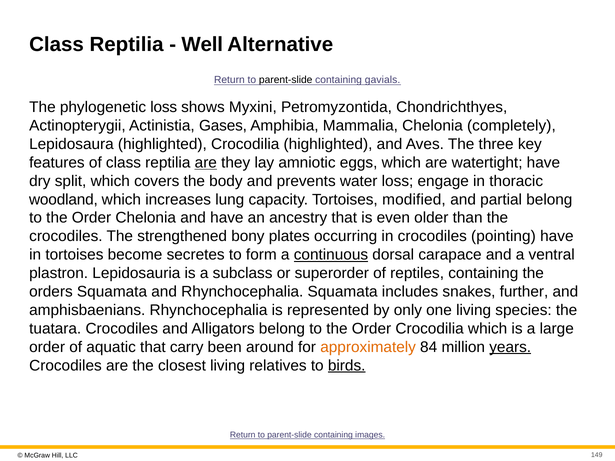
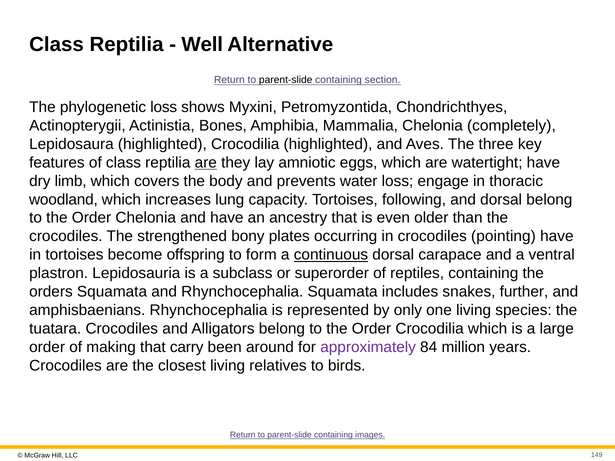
gavials: gavials -> section
Gases: Gases -> Bones
split: split -> limb
modified: modified -> following
and partial: partial -> dorsal
secretes: secretes -> offspring
aquatic: aquatic -> making
approximately colour: orange -> purple
years underline: present -> none
birds underline: present -> none
